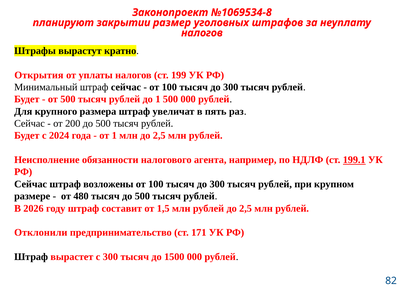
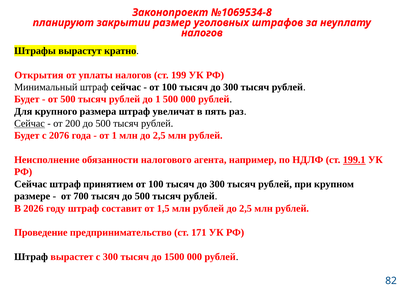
Сейчас at (30, 123) underline: none -> present
2024: 2024 -> 2076
возложены: возложены -> принятием
480: 480 -> 700
Отклонили: Отклонили -> Проведение
